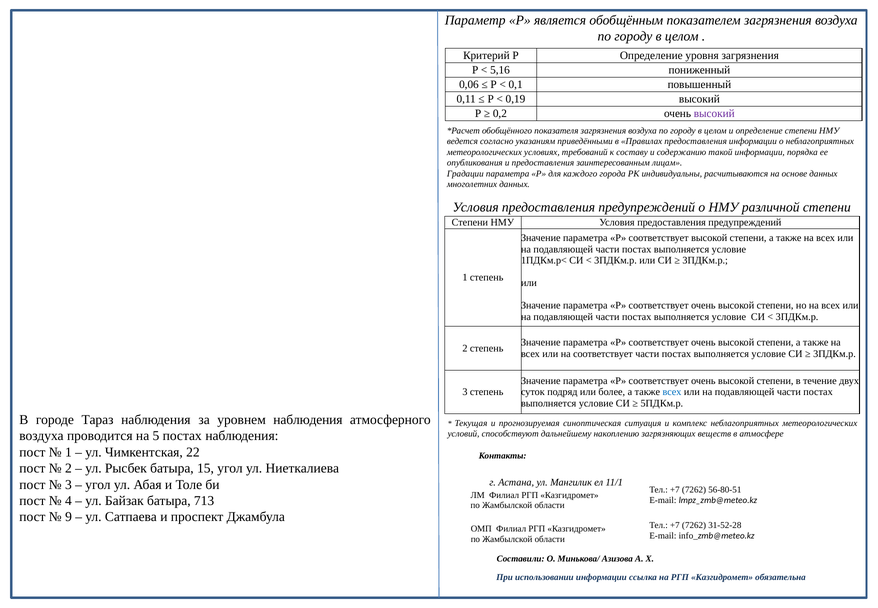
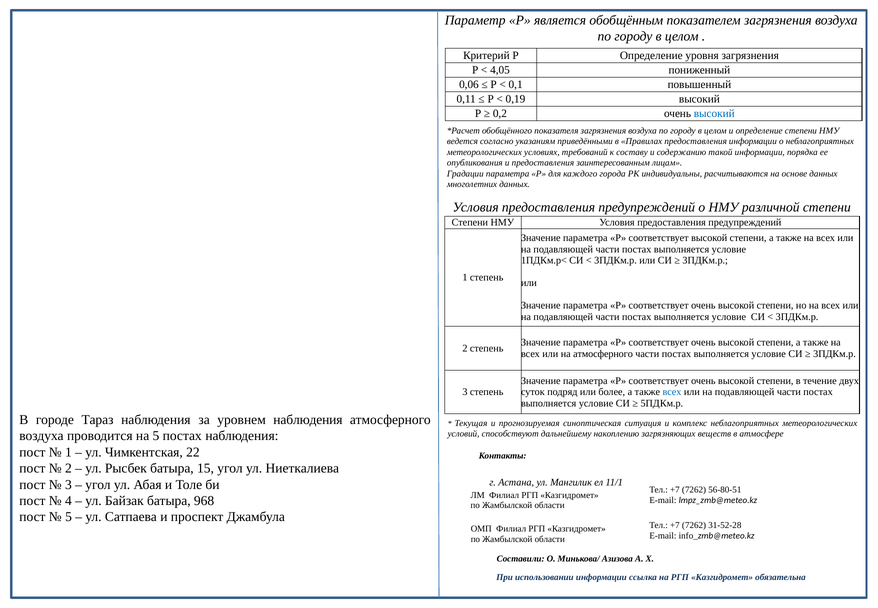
5,16: 5,16 -> 4,05
высокий at (714, 113) colour: purple -> blue
на соответствует: соответствует -> атмосферного
713: 713 -> 968
9 at (69, 517): 9 -> 5
